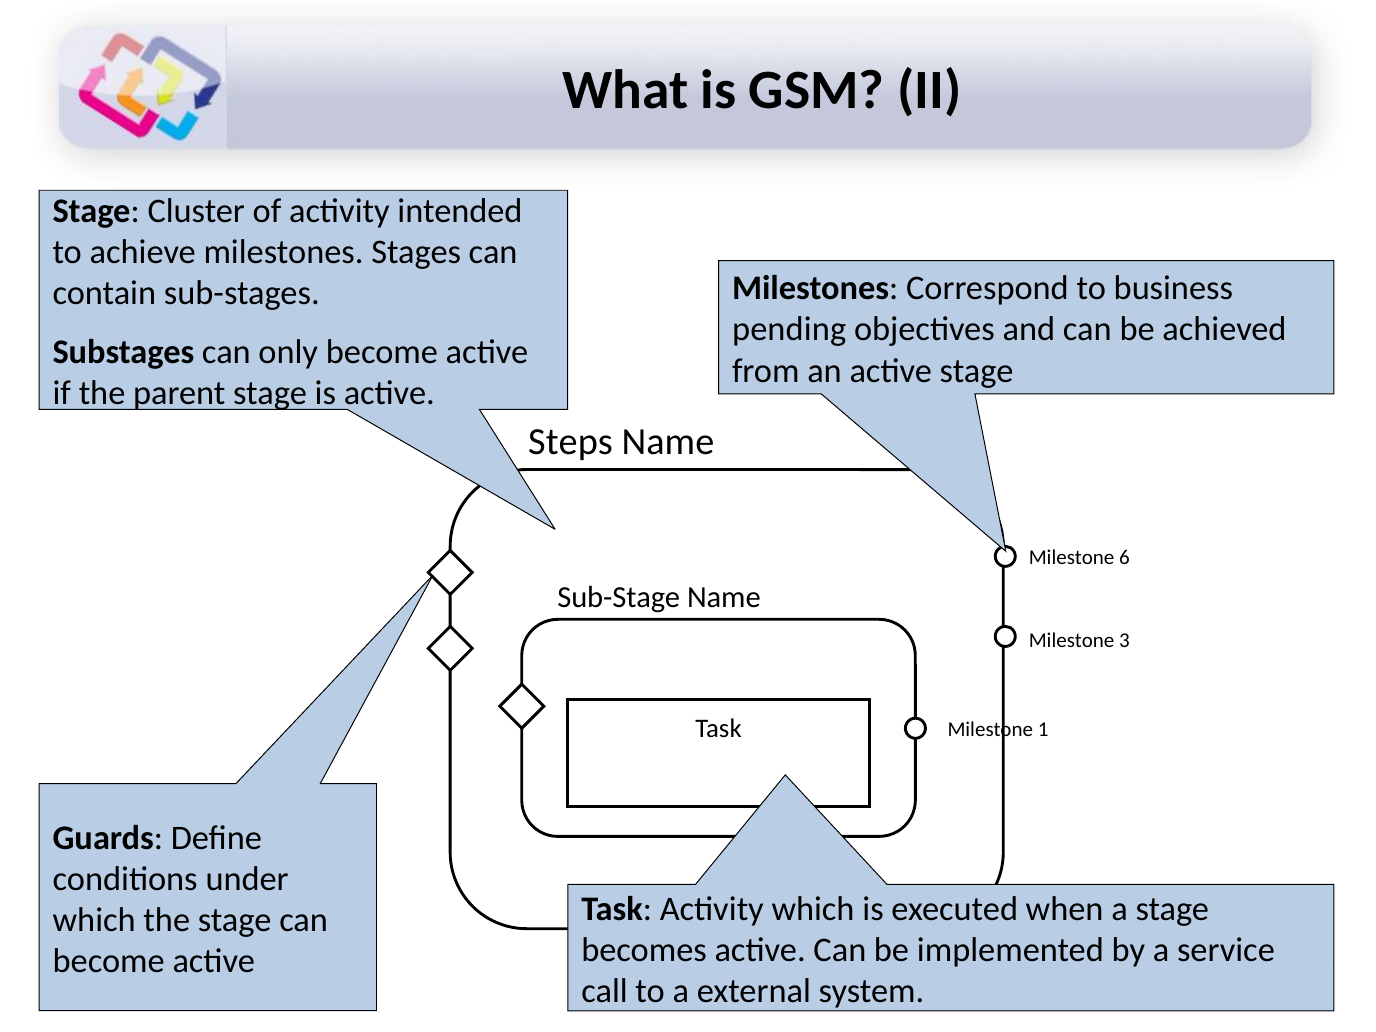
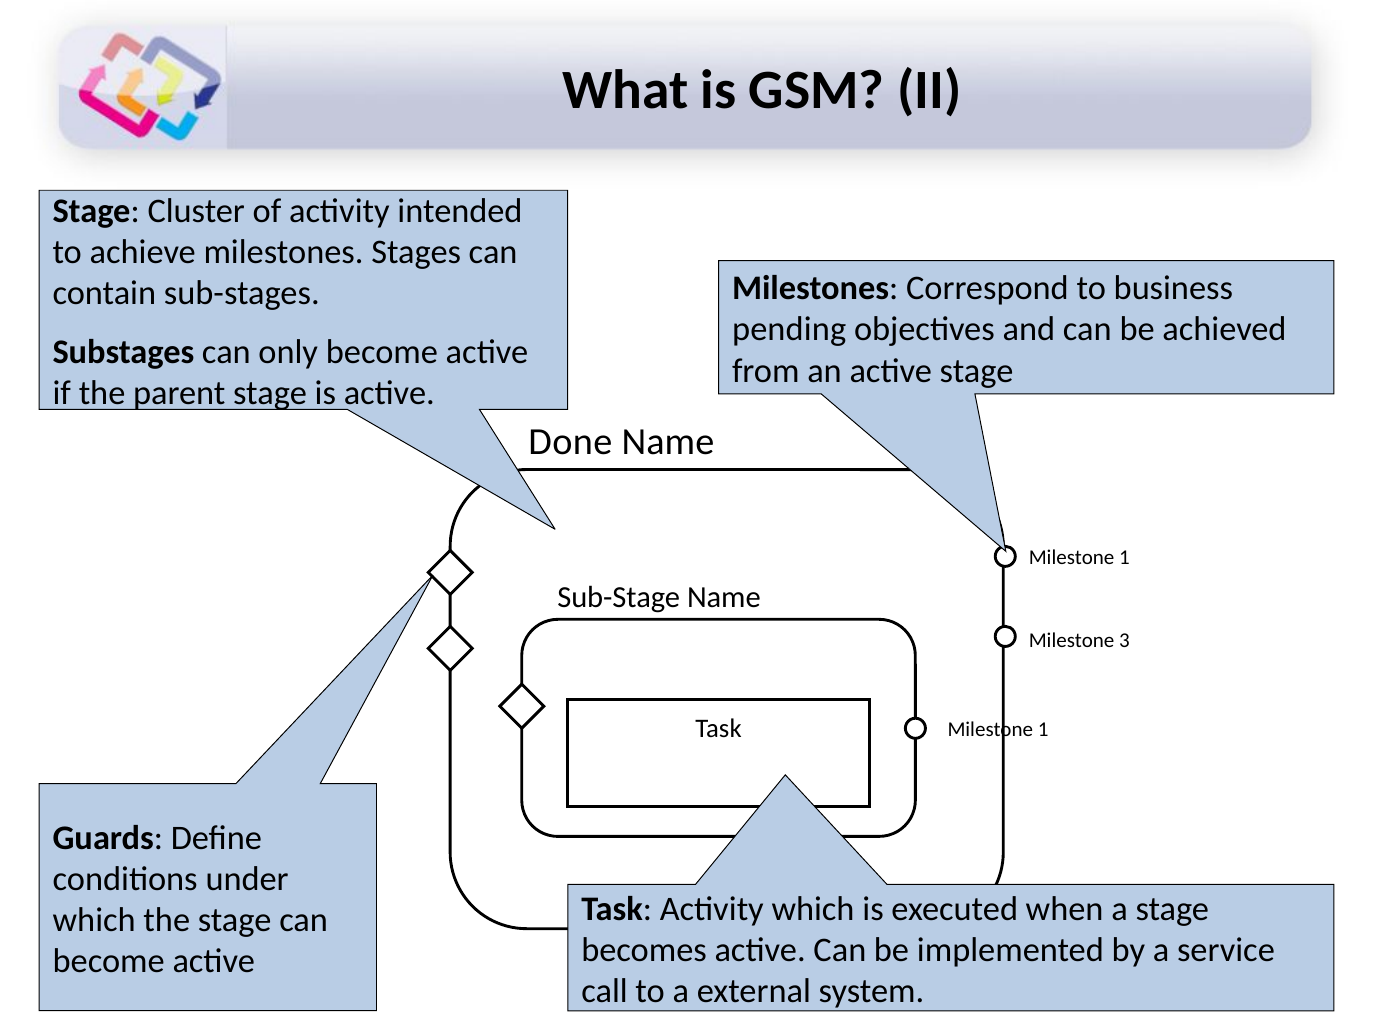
Steps: Steps -> Done
6 at (1124, 558): 6 -> 1
